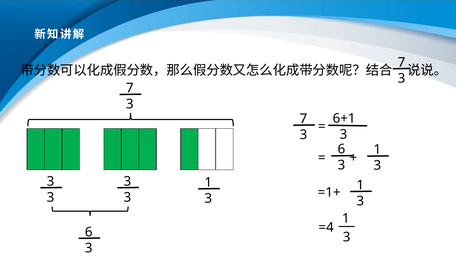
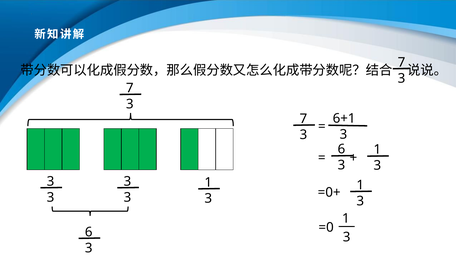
=1+: =1+ -> =0+
=4: =4 -> =0
